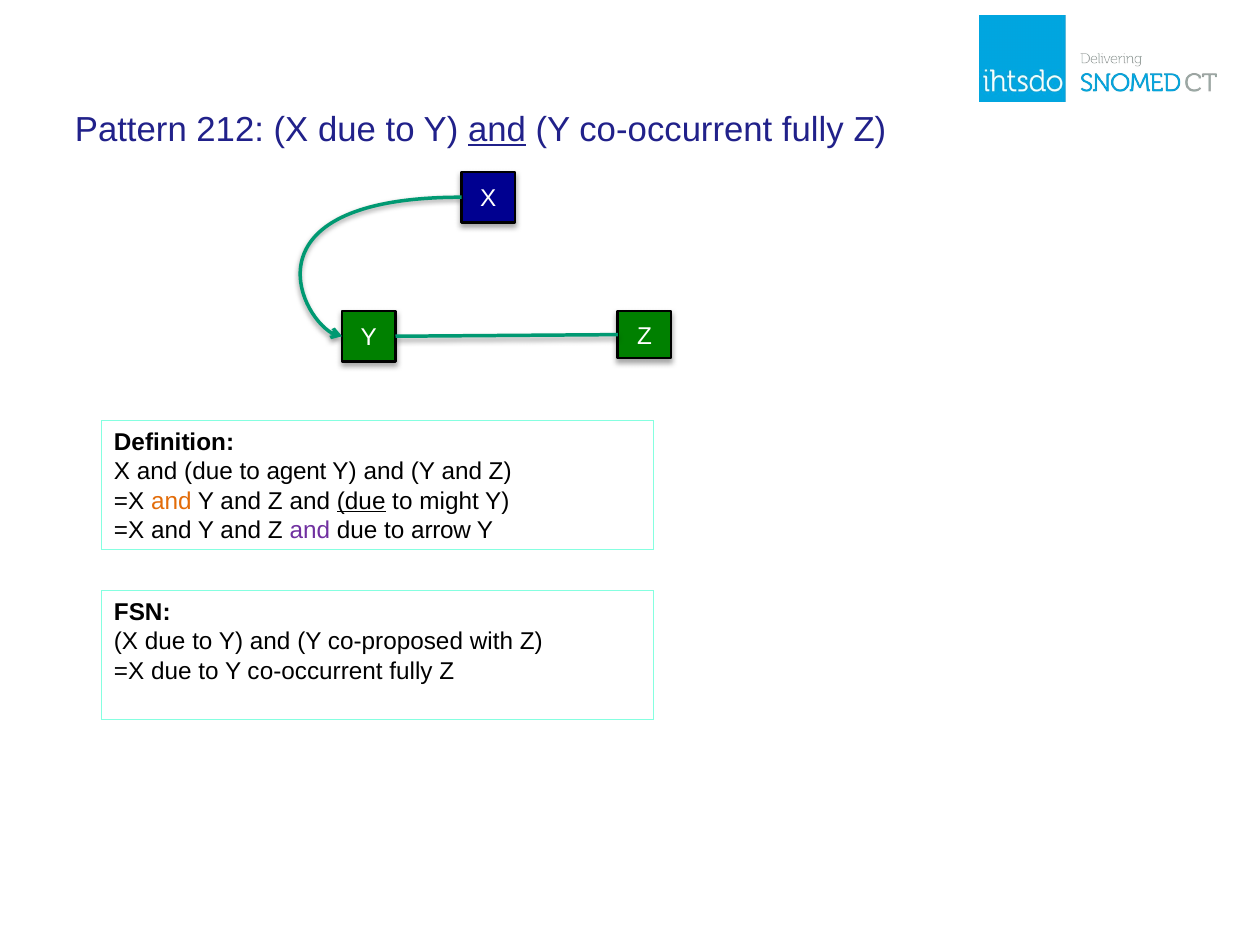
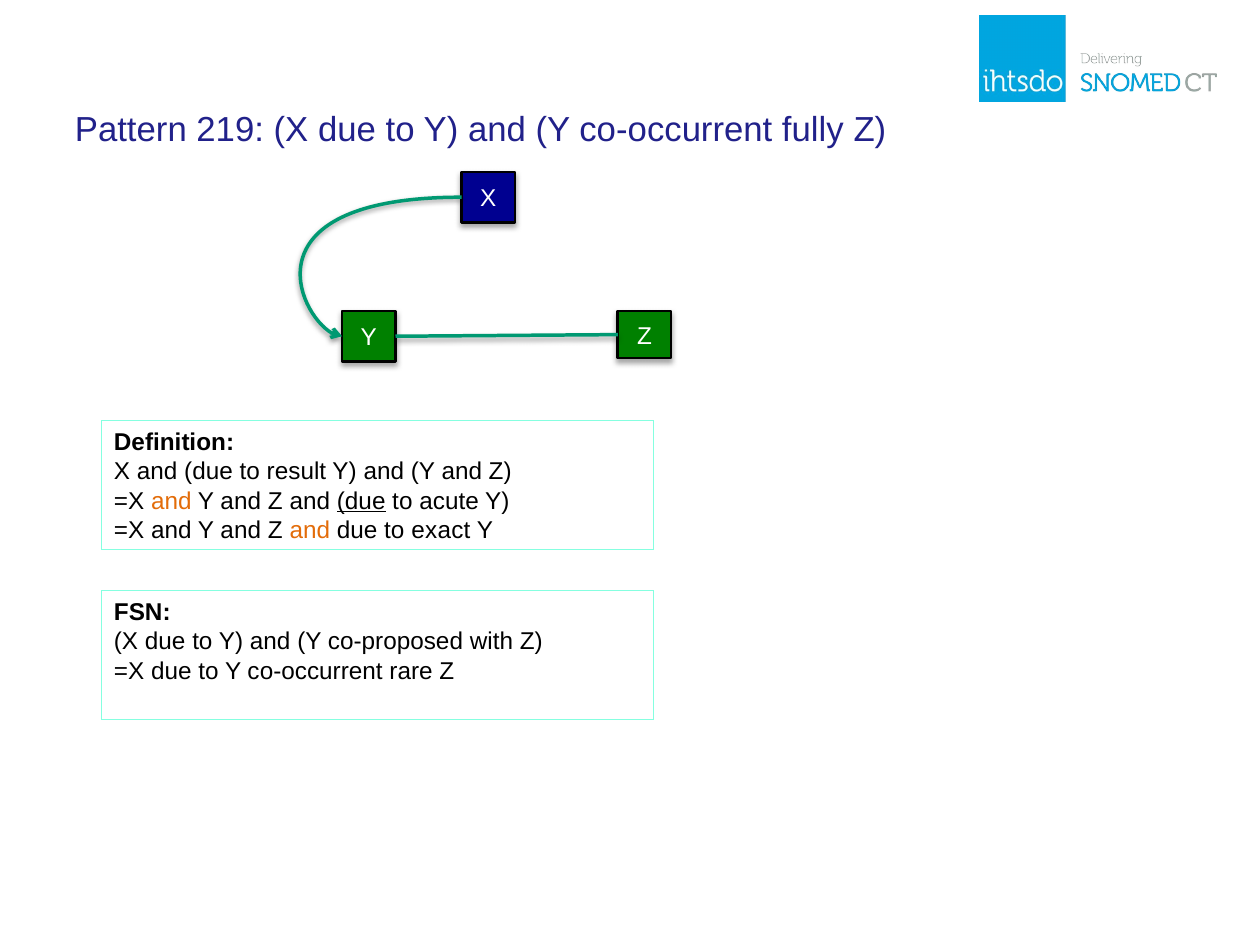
212: 212 -> 219
and at (497, 130) underline: present -> none
agent: agent -> result
might: might -> acute
and at (310, 530) colour: purple -> orange
arrow: arrow -> exact
to Y co-occurrent fully: fully -> rare
